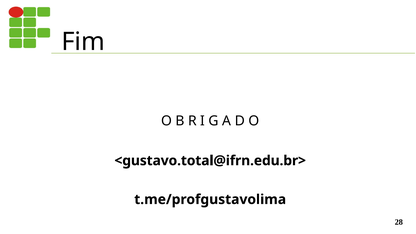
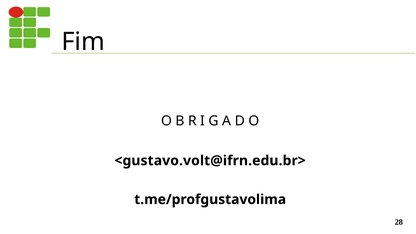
<gustavo.total@ifrn.edu.br>: <gustavo.total@ifrn.edu.br> -> <gustavo.volt@ifrn.edu.br>
